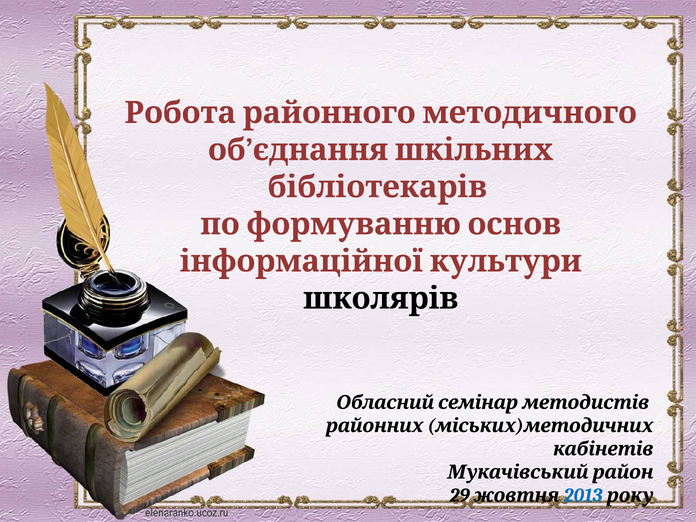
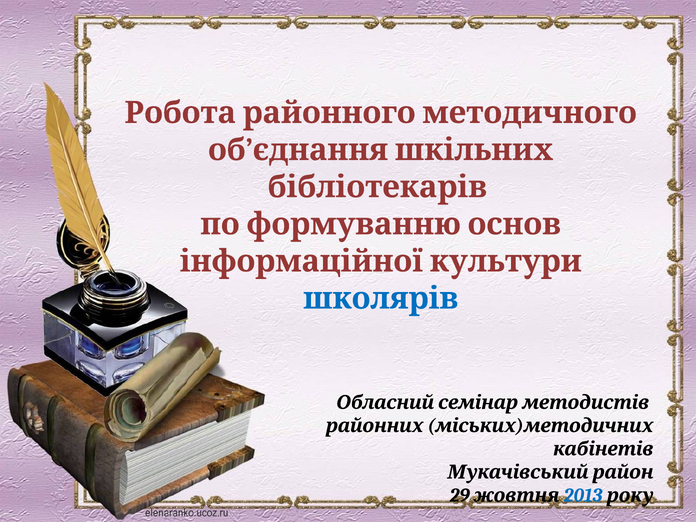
школярів colour: black -> blue
